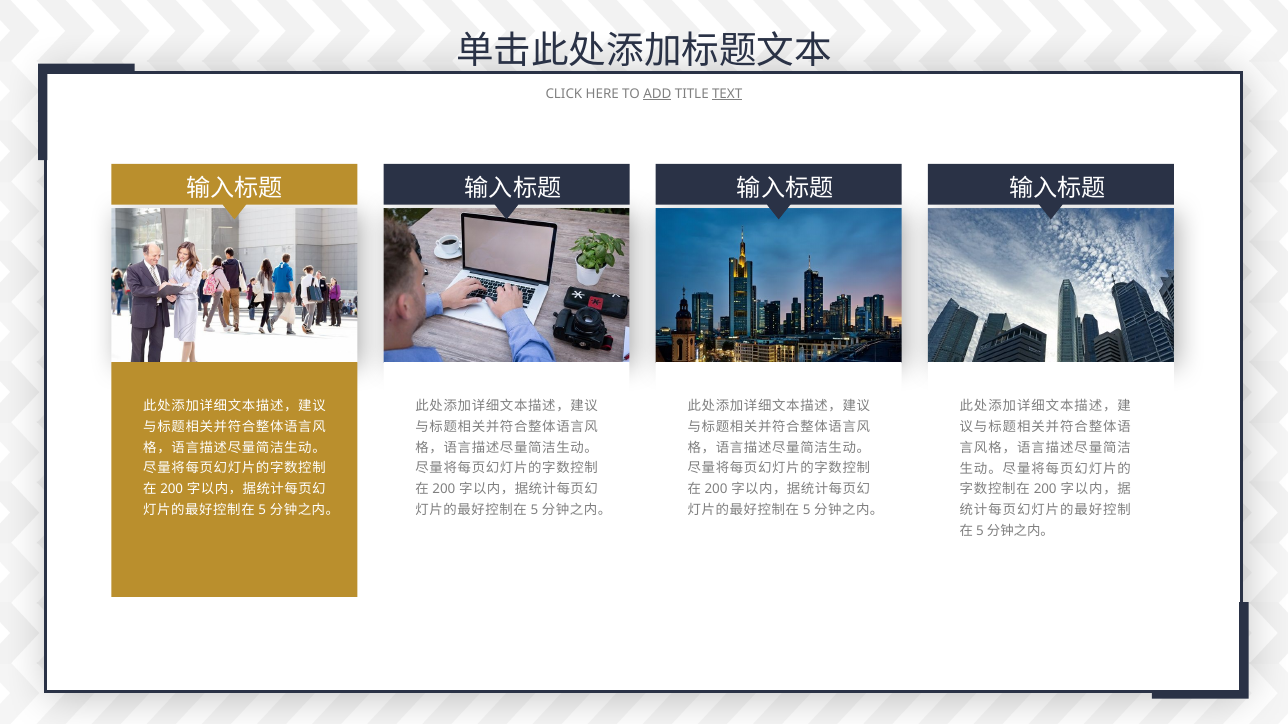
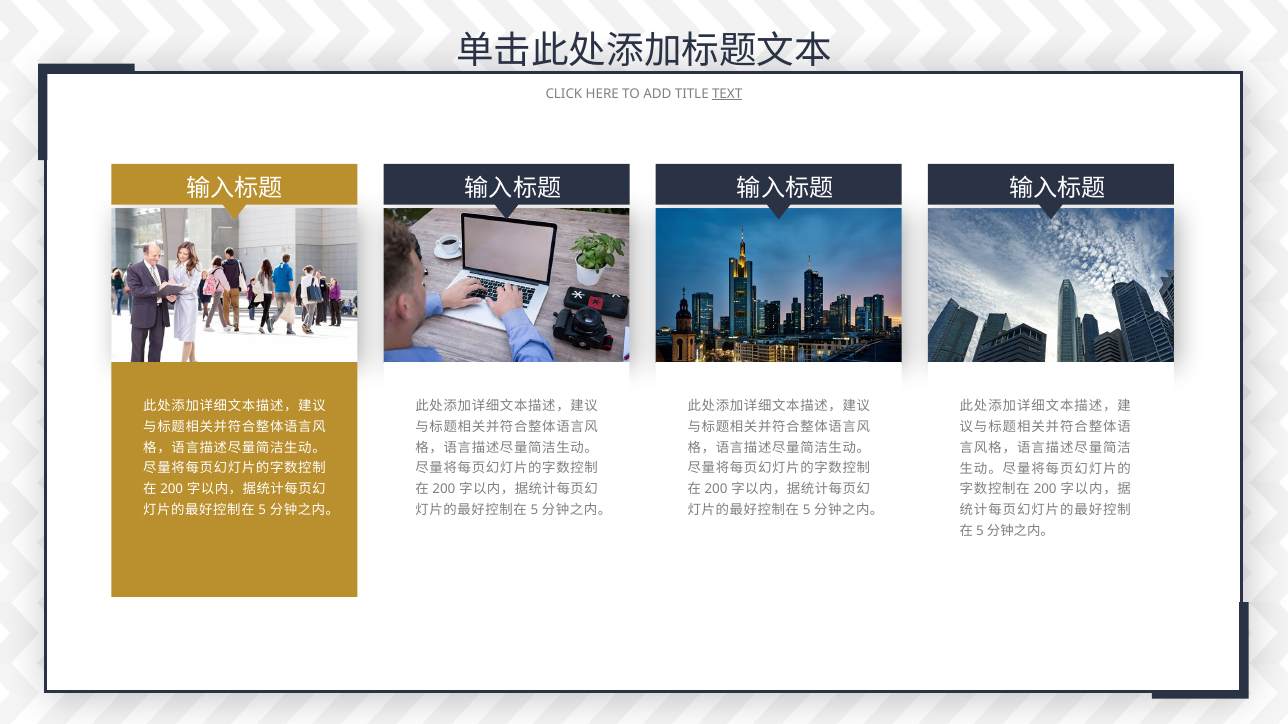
ADD underline: present -> none
